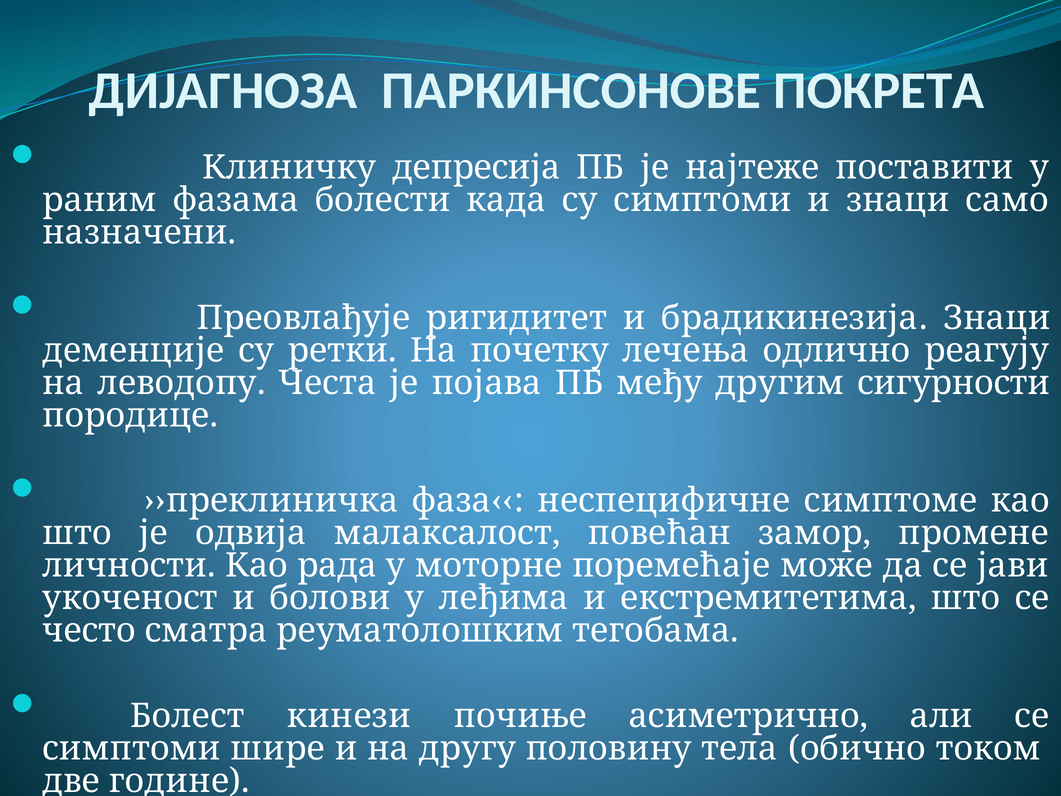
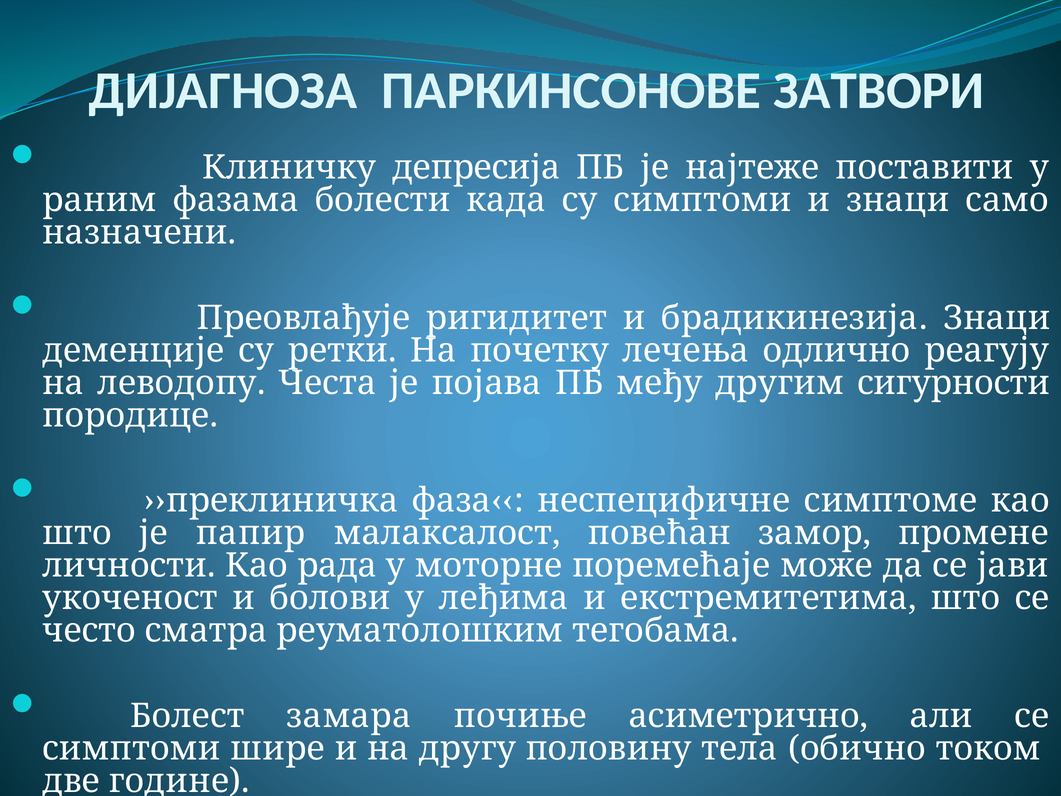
ПОКРЕТА: ПОКРЕТА -> ЗАТВОРИ
одвија: одвија -> папир
кинези: кинези -> замара
